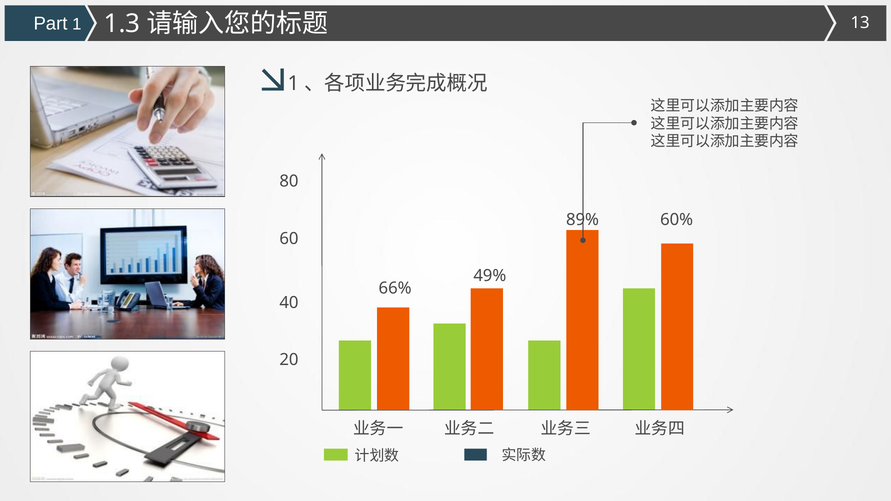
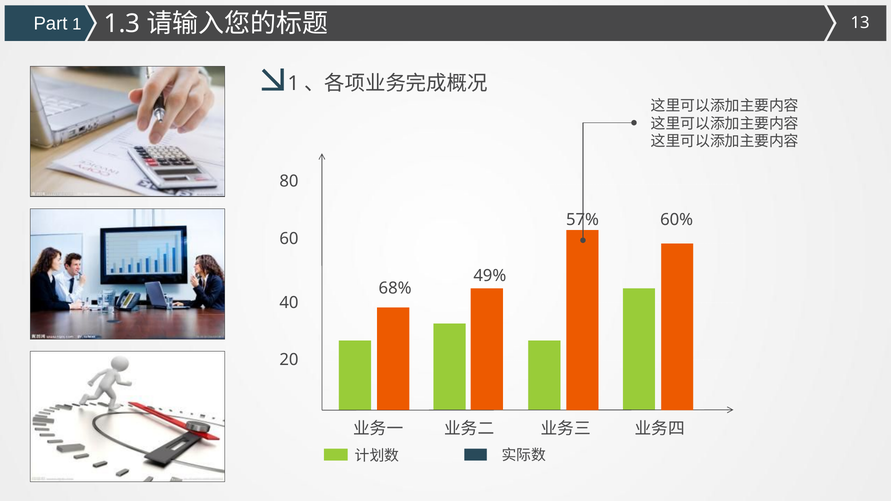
89%: 89% -> 57%
66%: 66% -> 68%
